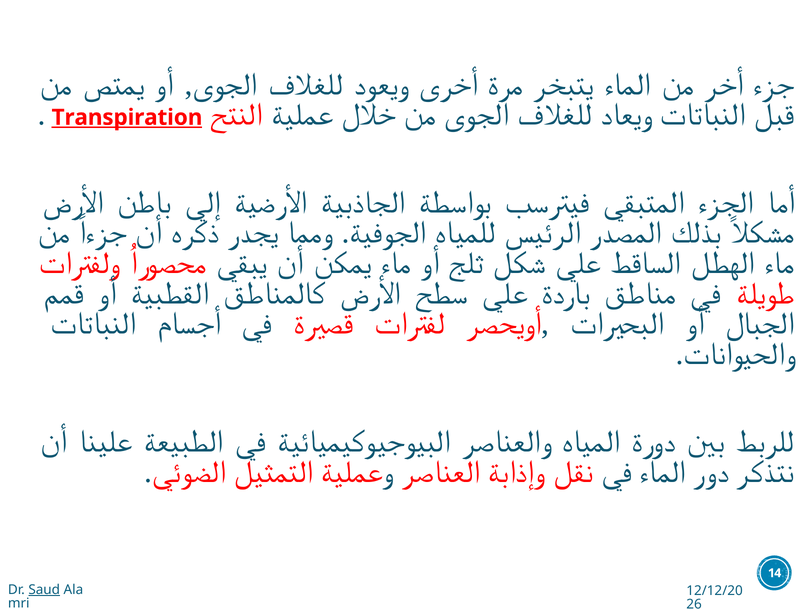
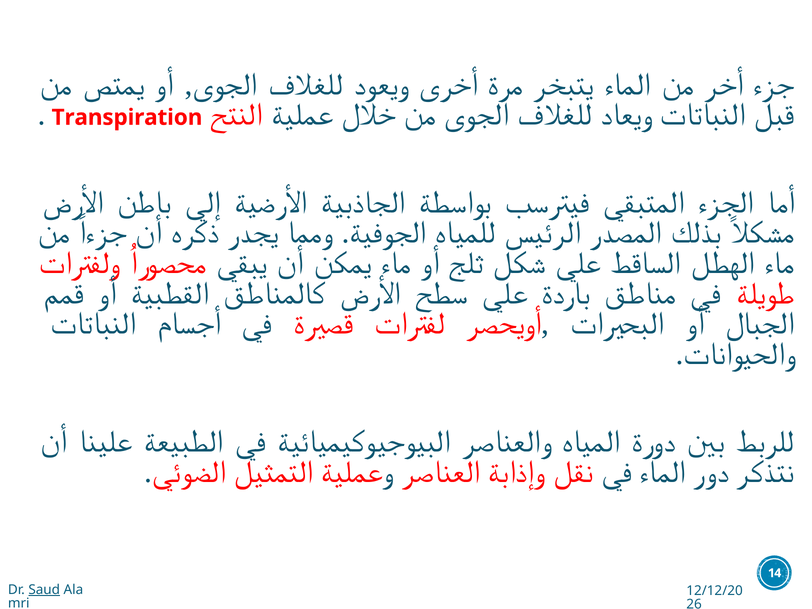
Transpiration underline: present -> none
